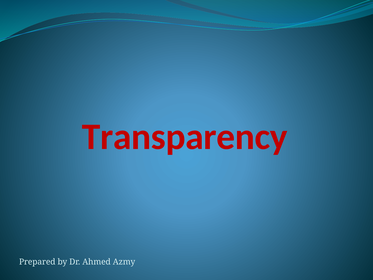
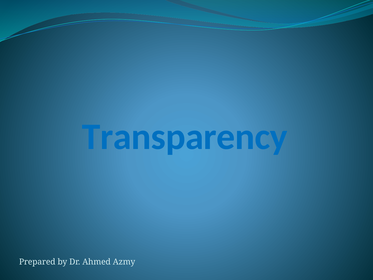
Transparency colour: red -> blue
